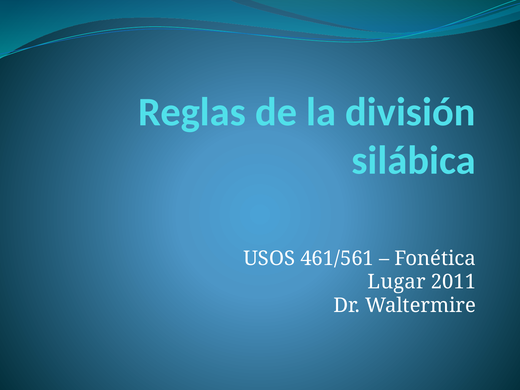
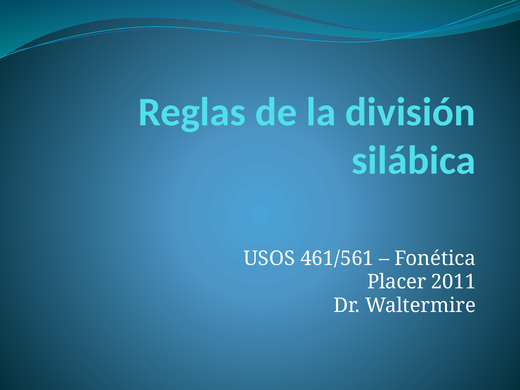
Lugar: Lugar -> Placer
